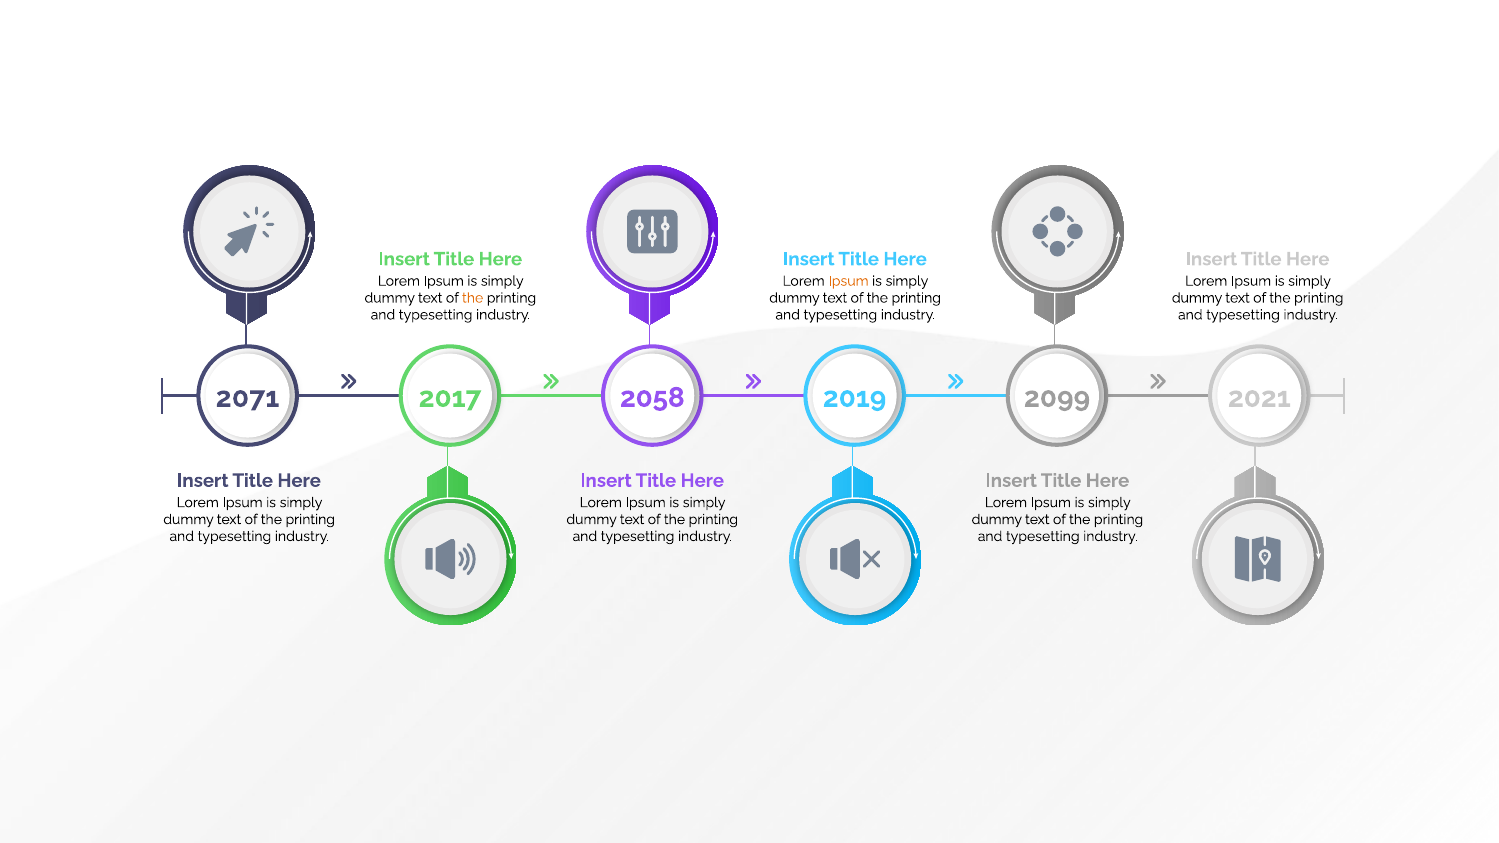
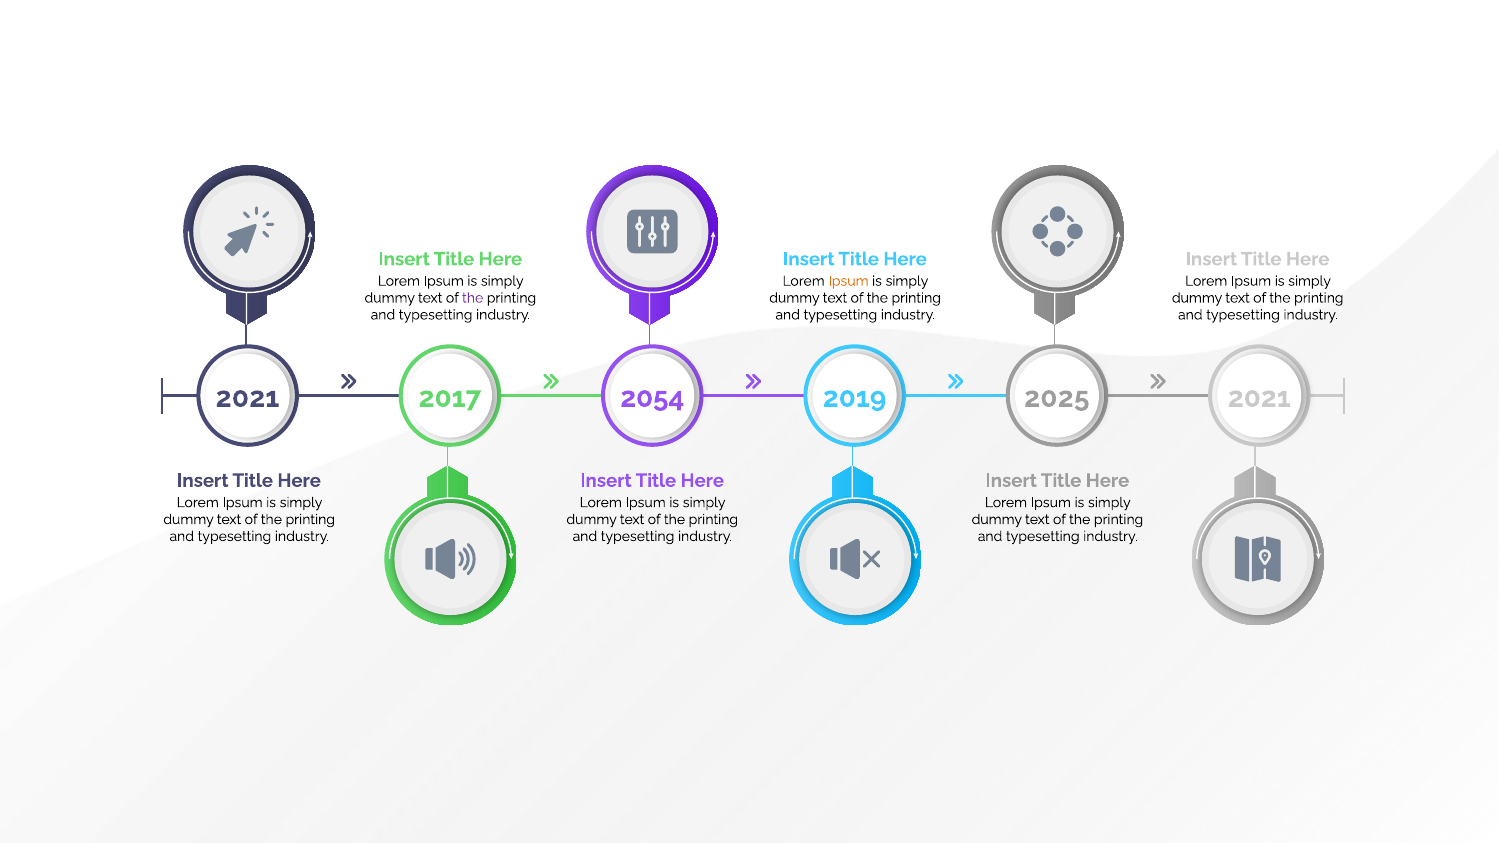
the at (473, 298) colour: orange -> purple
2071 at (248, 398): 2071 -> 2021
2058: 2058 -> 2054
2099: 2099 -> 2025
